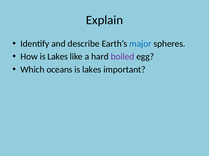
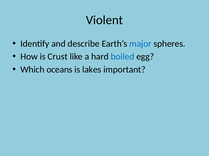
Explain: Explain -> Violent
How is Lakes: Lakes -> Crust
boiled colour: purple -> blue
